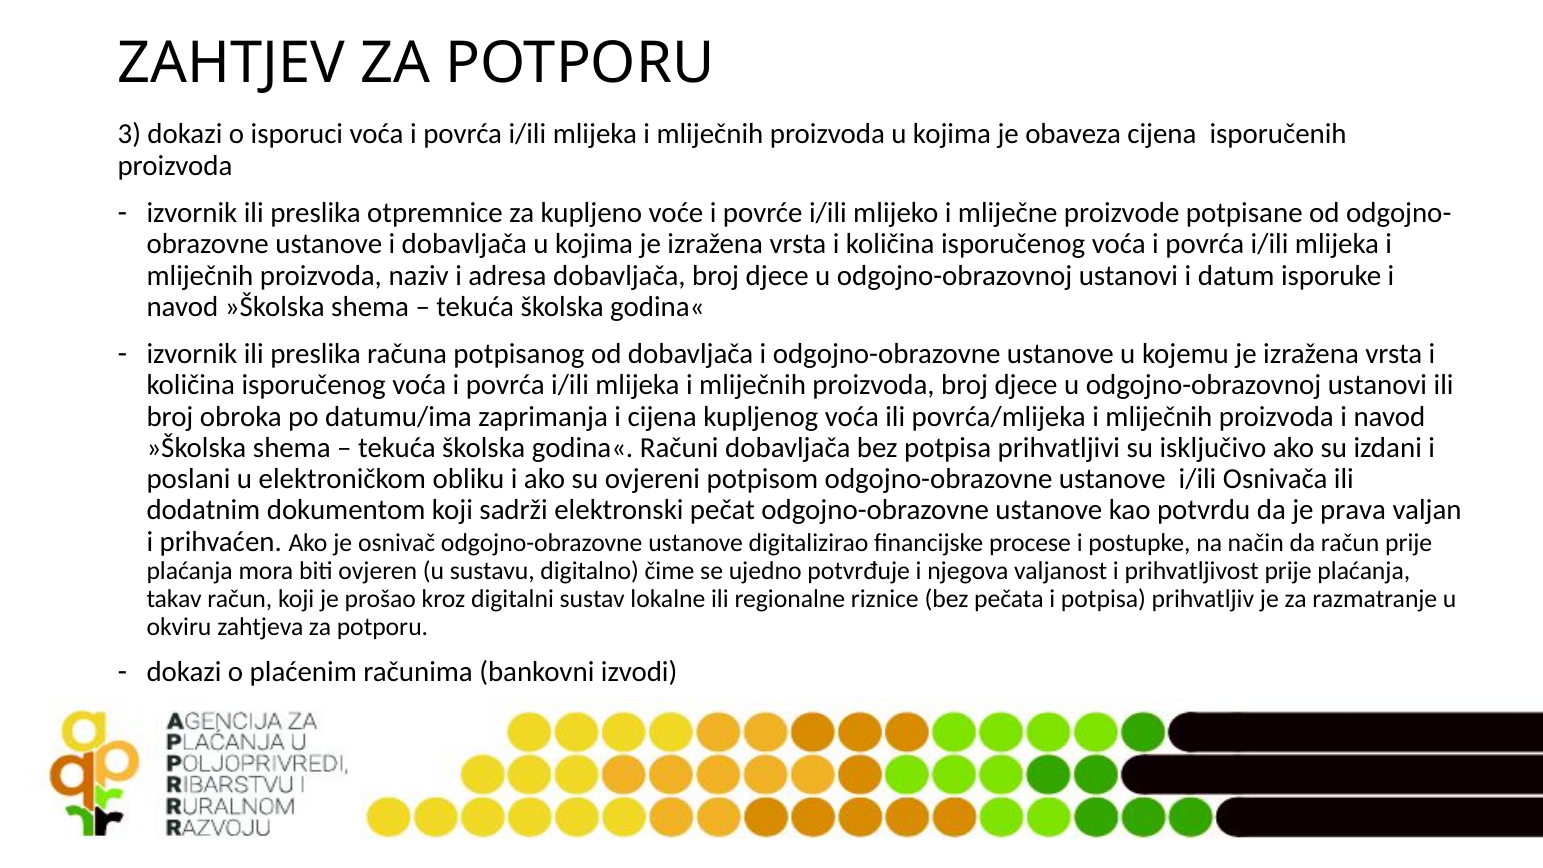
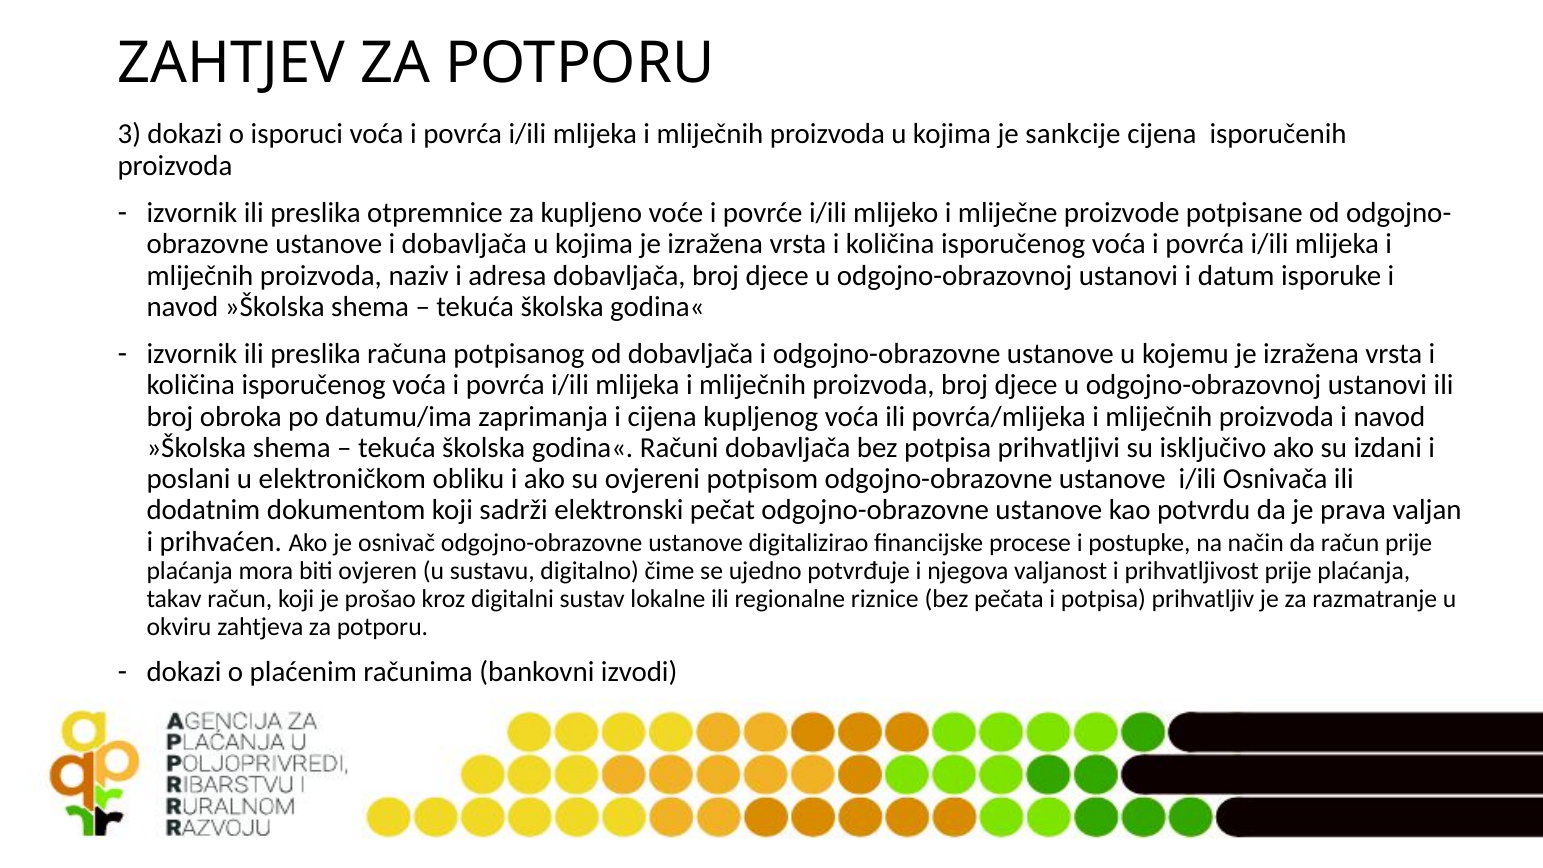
obaveza: obaveza -> sankcije
